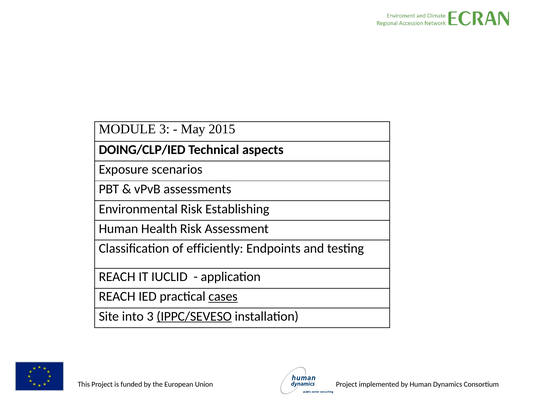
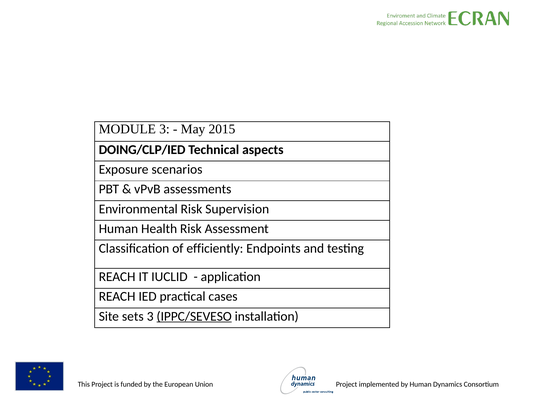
Establishing: Establishing -> Supervision
cases underline: present -> none
into: into -> sets
